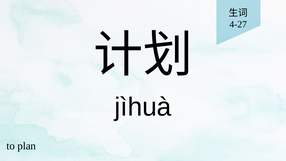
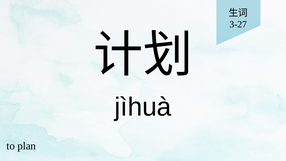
4-27: 4-27 -> 3-27
